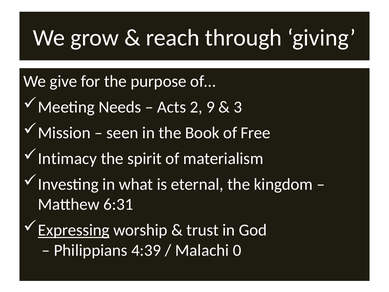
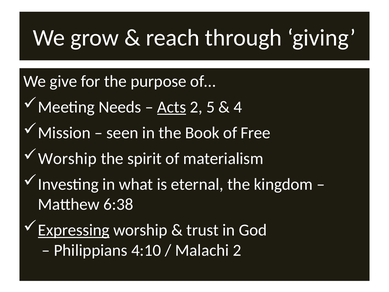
Acts underline: none -> present
9: 9 -> 5
3: 3 -> 4
Intimacy at (67, 158): Intimacy -> Worship
6:31: 6:31 -> 6:38
4:39: 4:39 -> 4:10
Malachi 0: 0 -> 2
